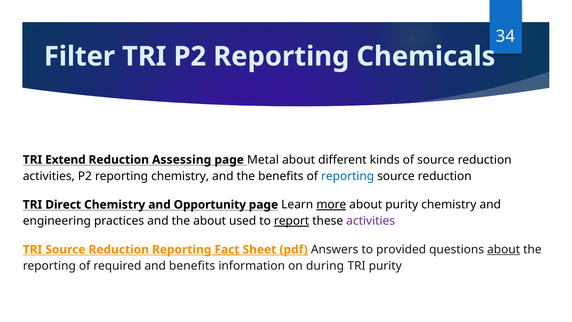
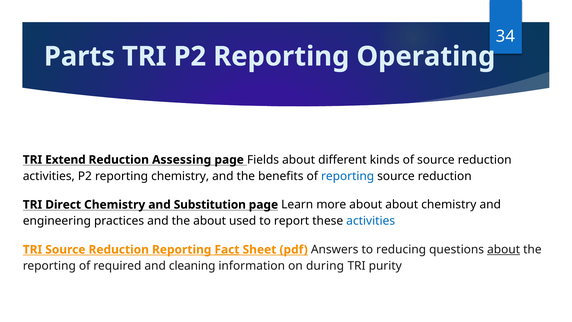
Filter: Filter -> Parts
Chemicals: Chemicals -> Operating
Metal: Metal -> Fields
Opportunity: Opportunity -> Substitution
more underline: present -> none
about purity: purity -> about
report underline: present -> none
activities at (371, 221) colour: purple -> blue
provided: provided -> reducing
and benefits: benefits -> cleaning
